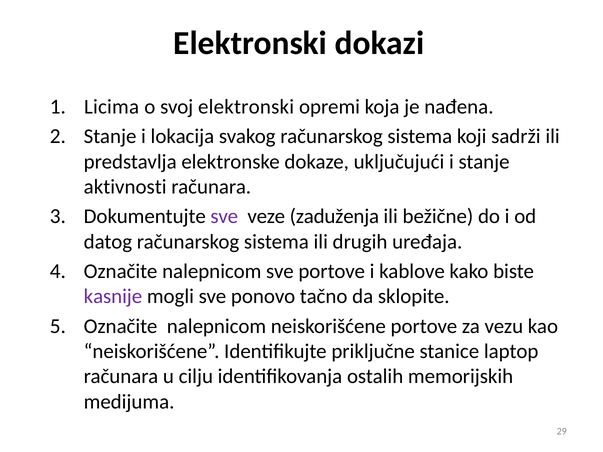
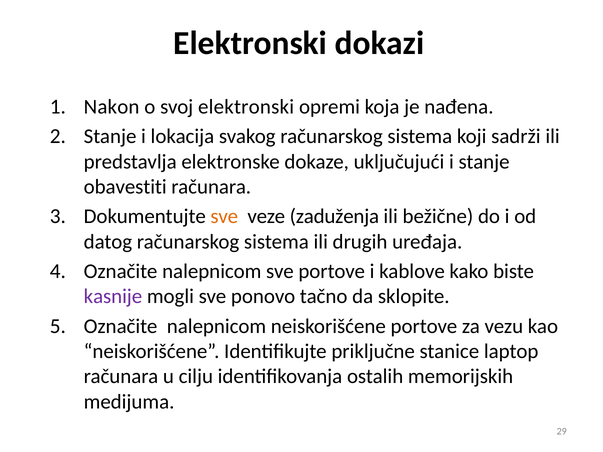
Licima: Licima -> Nakon
aktivnosti: aktivnosti -> obavestiti
sve at (224, 217) colour: purple -> orange
